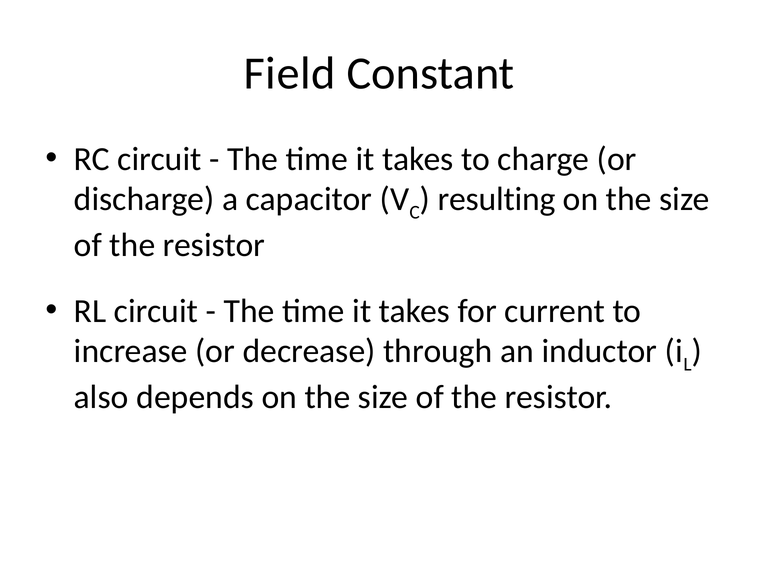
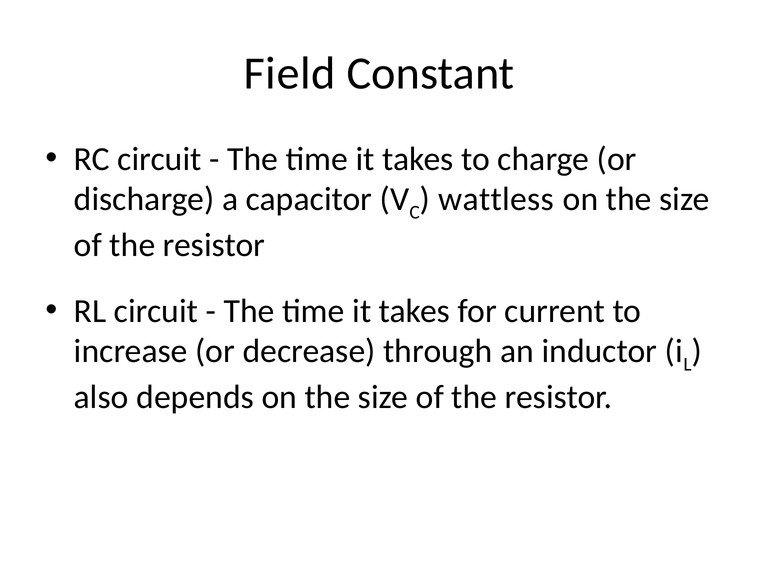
resulting: resulting -> wattless
